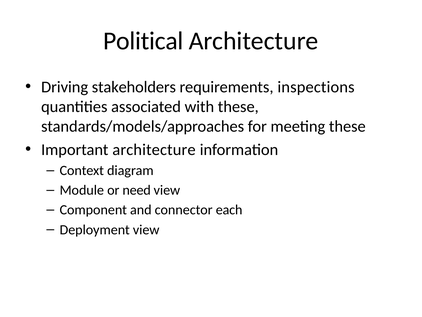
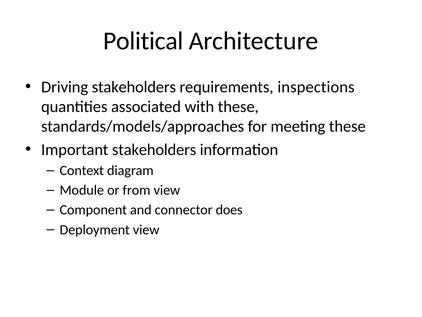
Important architecture: architecture -> stakeholders
need: need -> from
each: each -> does
